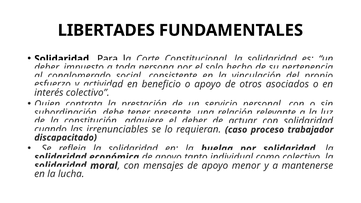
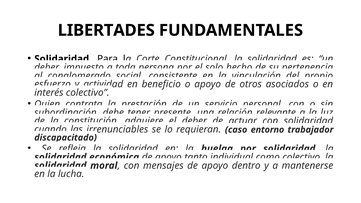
proceso: proceso -> entorno
menor: menor -> dentro
